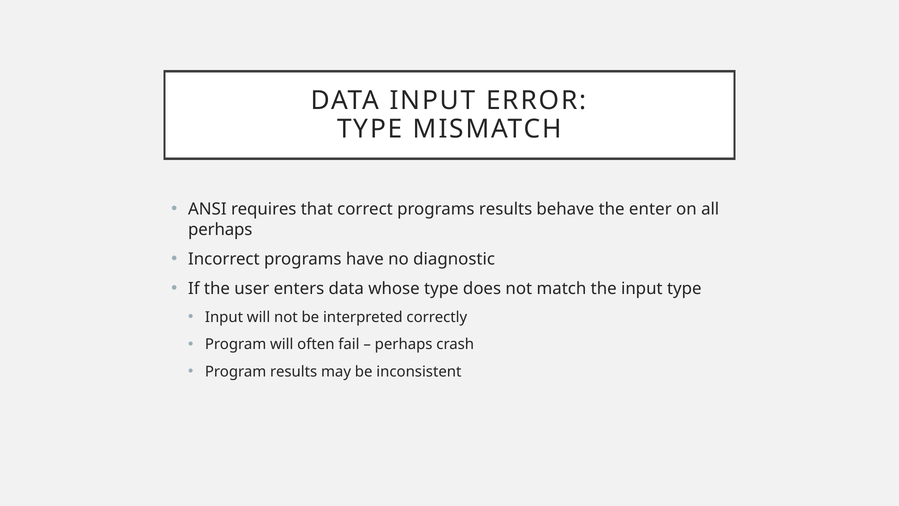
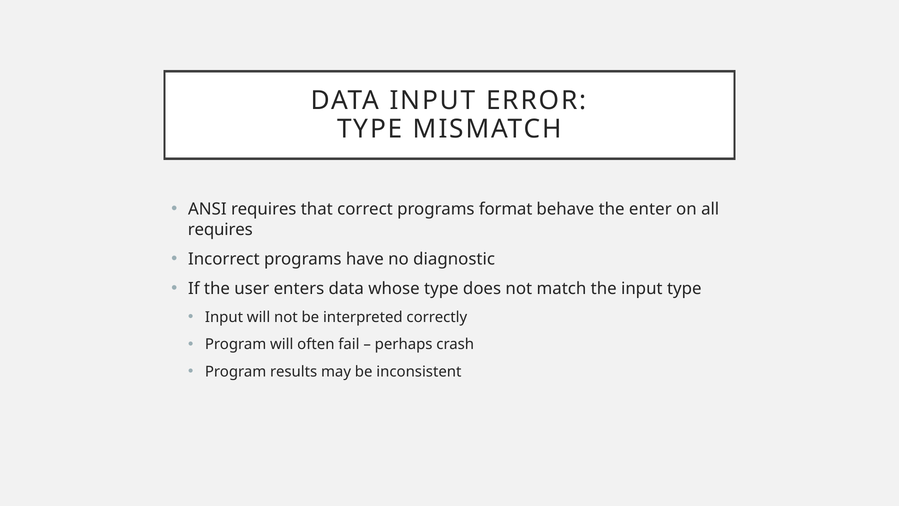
programs results: results -> format
perhaps at (220, 229): perhaps -> requires
